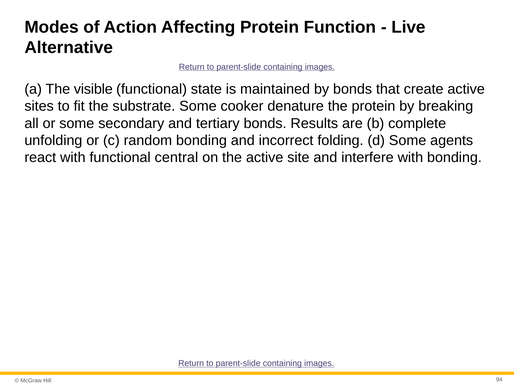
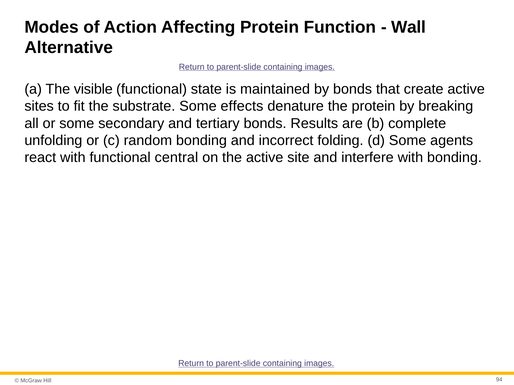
Live: Live -> Wall
cooker: cooker -> effects
